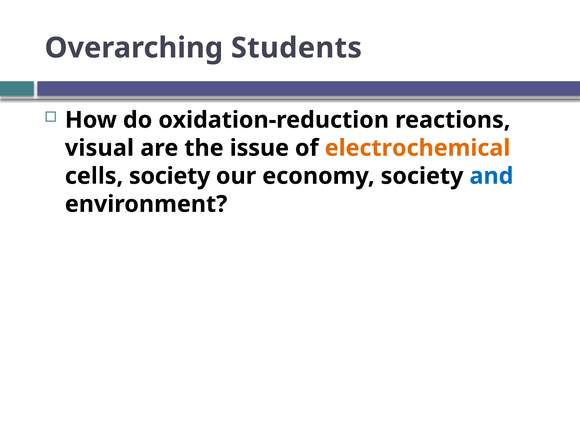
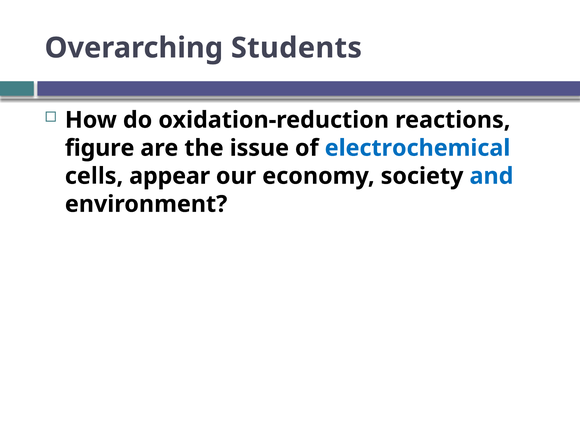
visual: visual -> figure
electrochemical colour: orange -> blue
cells society: society -> appear
